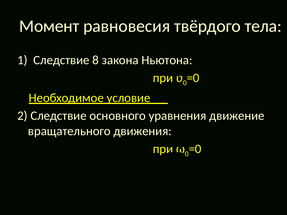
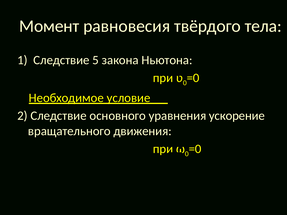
8: 8 -> 5
движение: движение -> ускорение
